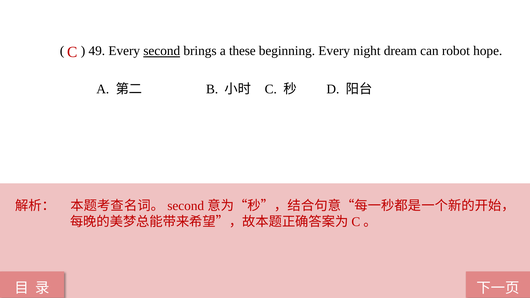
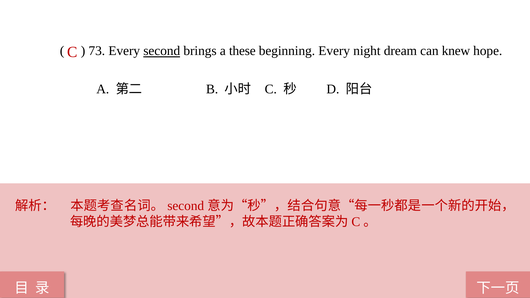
49: 49 -> 73
robot: robot -> knew
